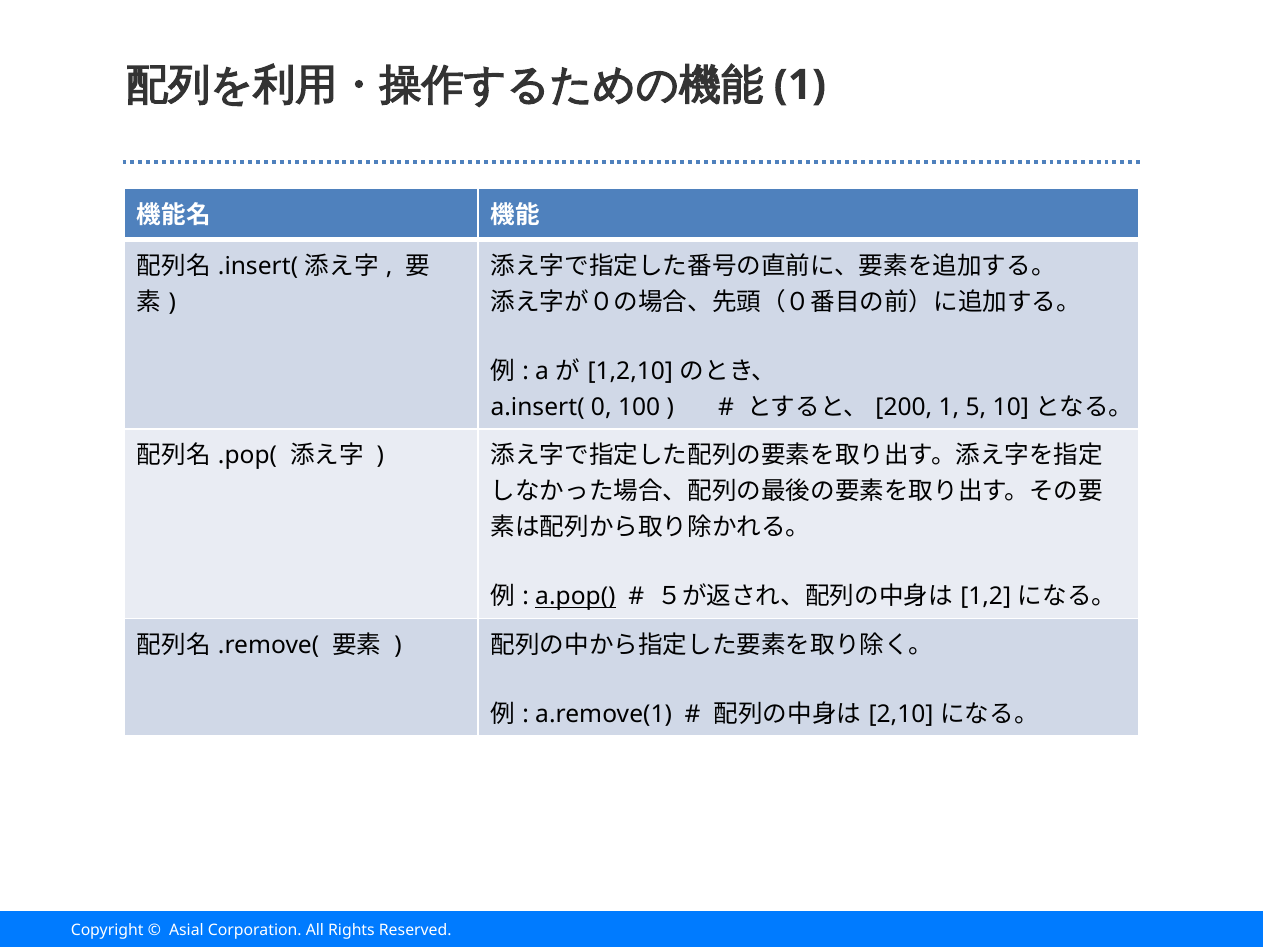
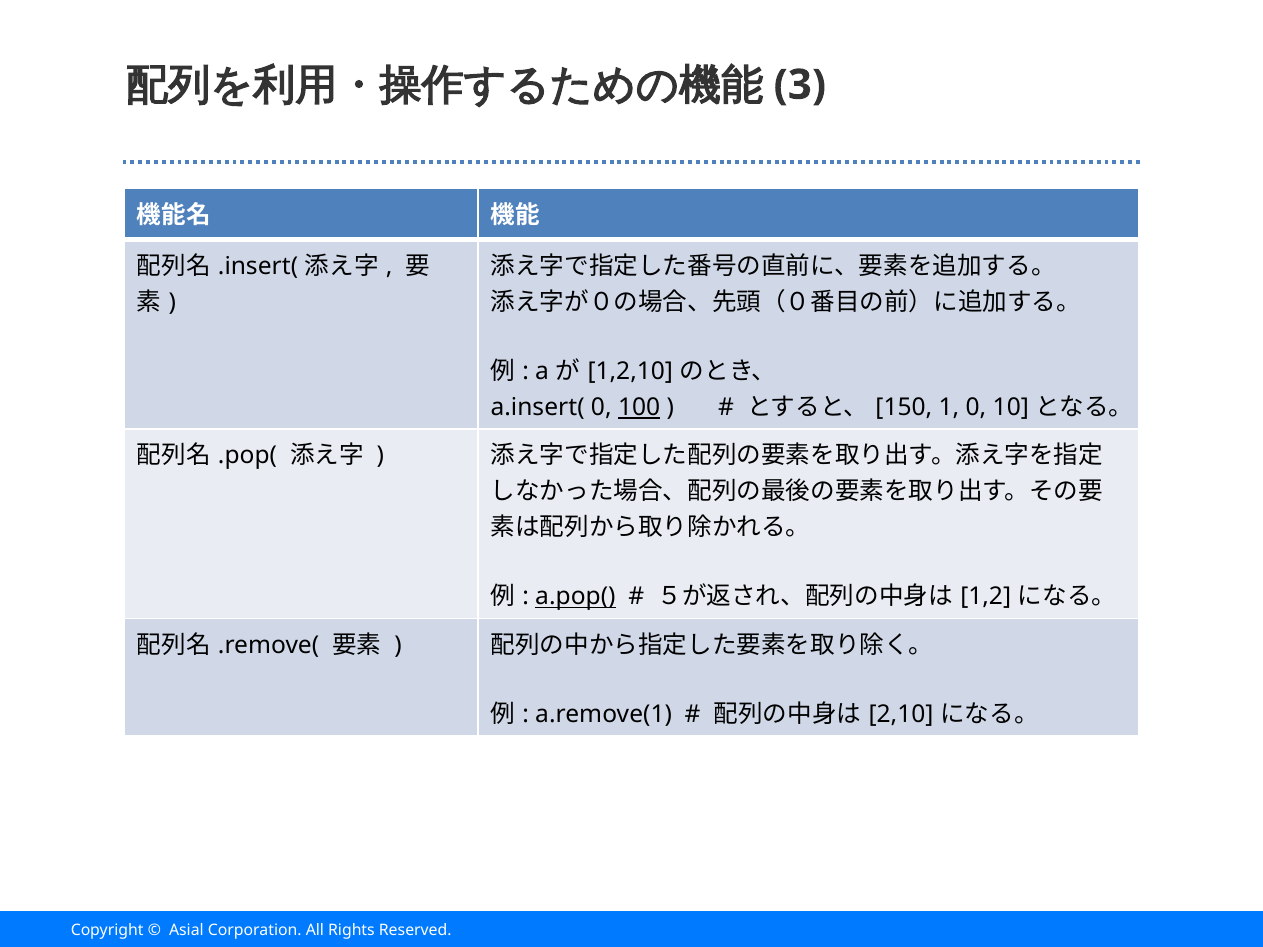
1 at (800, 85): 1 -> 3
100 underline: none -> present
200: 200 -> 150
1 5: 5 -> 0
